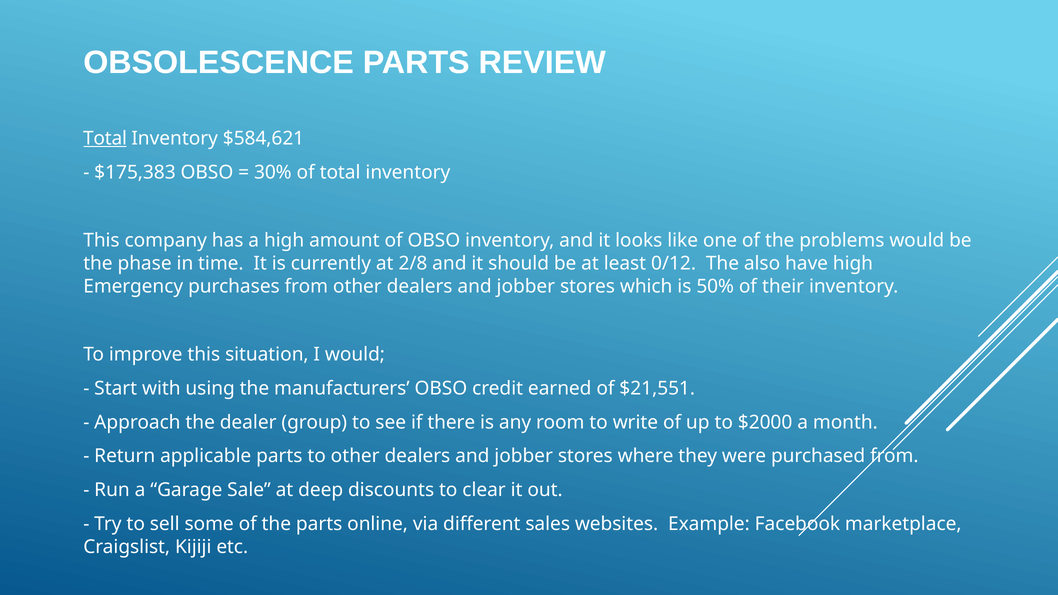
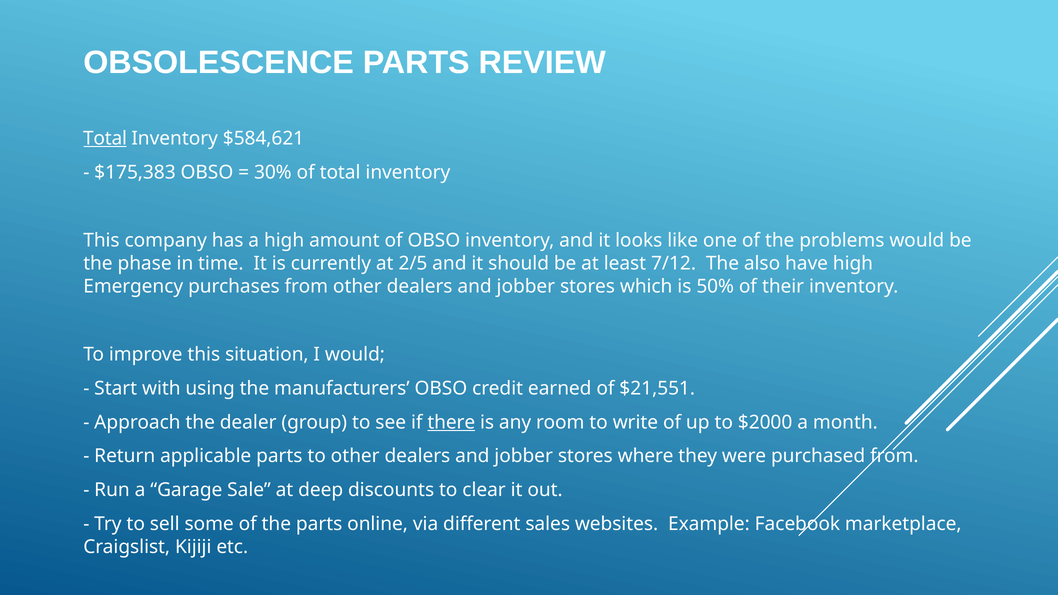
2/8: 2/8 -> 2/5
0/12: 0/12 -> 7/12
there underline: none -> present
